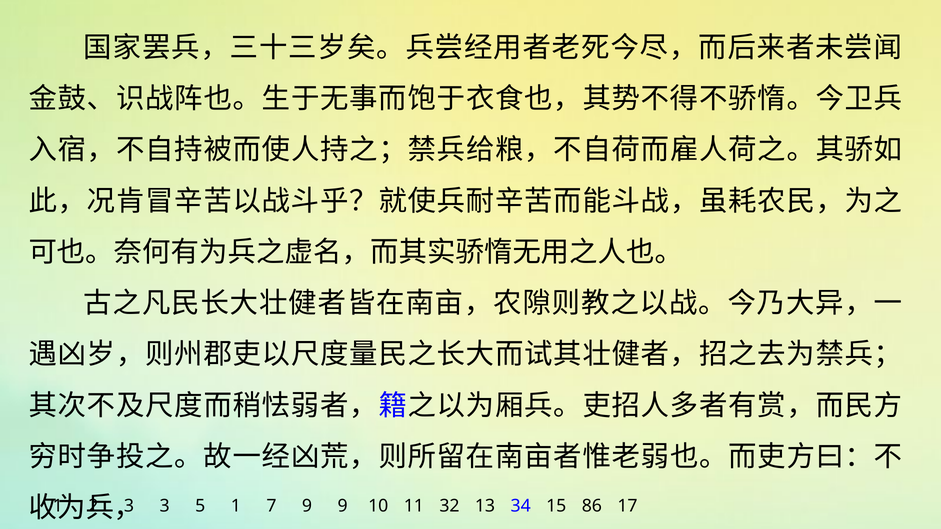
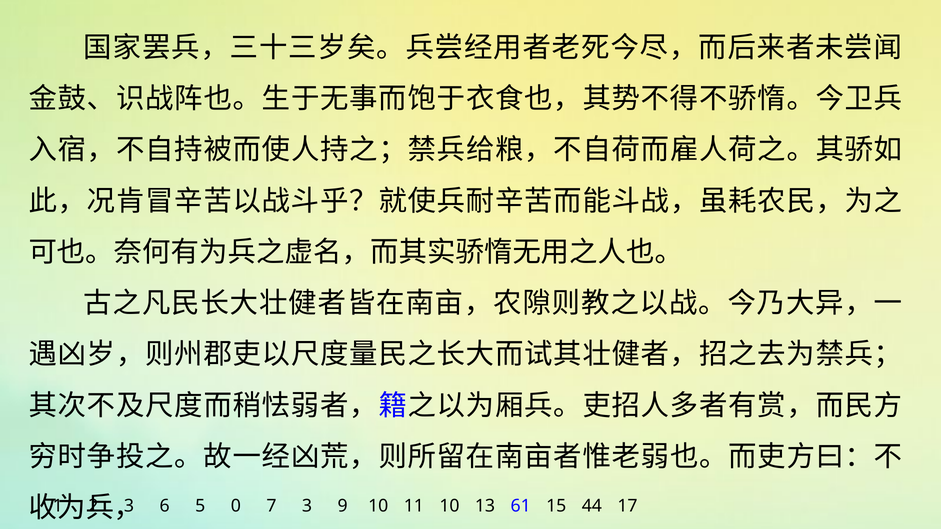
3 at (165, 507): 3 -> 6
5 1: 1 -> 0
7 9: 9 -> 3
10 32: 32 -> 10
34: 34 -> 61
86: 86 -> 44
